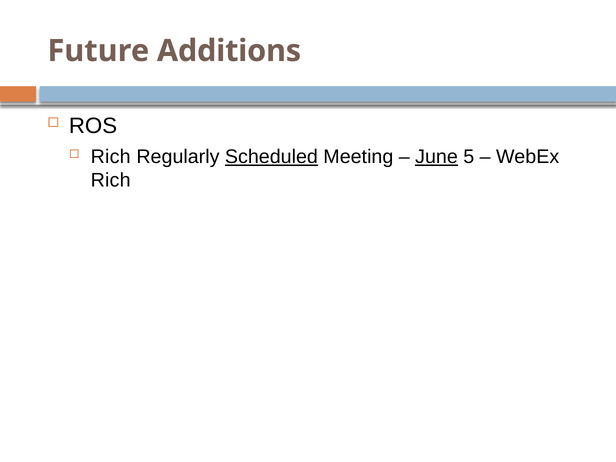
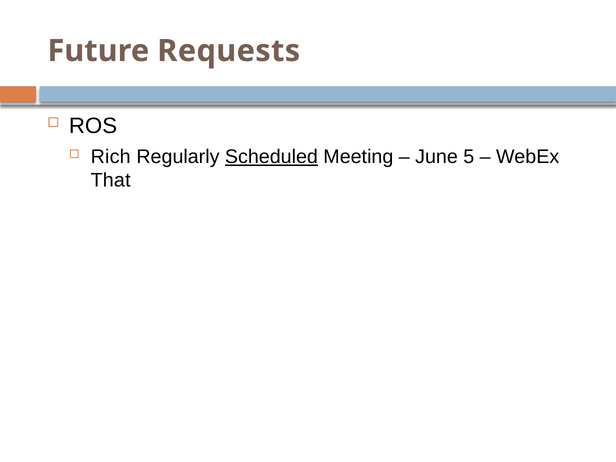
Additions: Additions -> Requests
June underline: present -> none
Rich at (111, 180): Rich -> That
